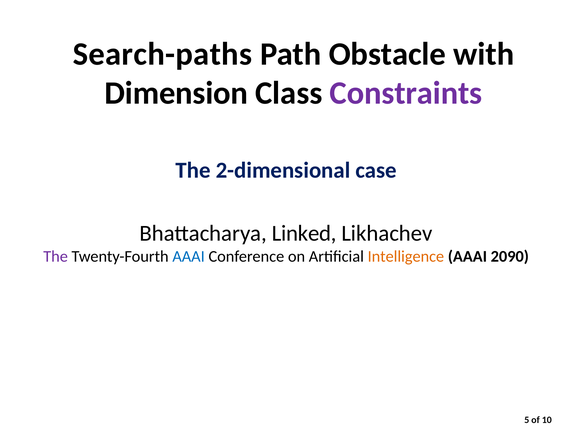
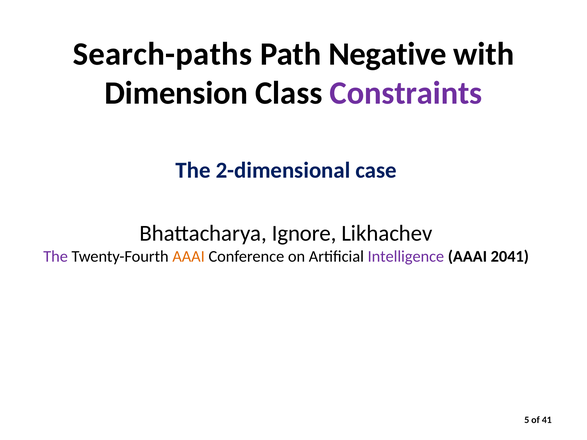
Obstacle: Obstacle -> Negative
Linked: Linked -> Ignore
AAAI at (189, 256) colour: blue -> orange
Intelligence colour: orange -> purple
2090: 2090 -> 2041
10: 10 -> 41
